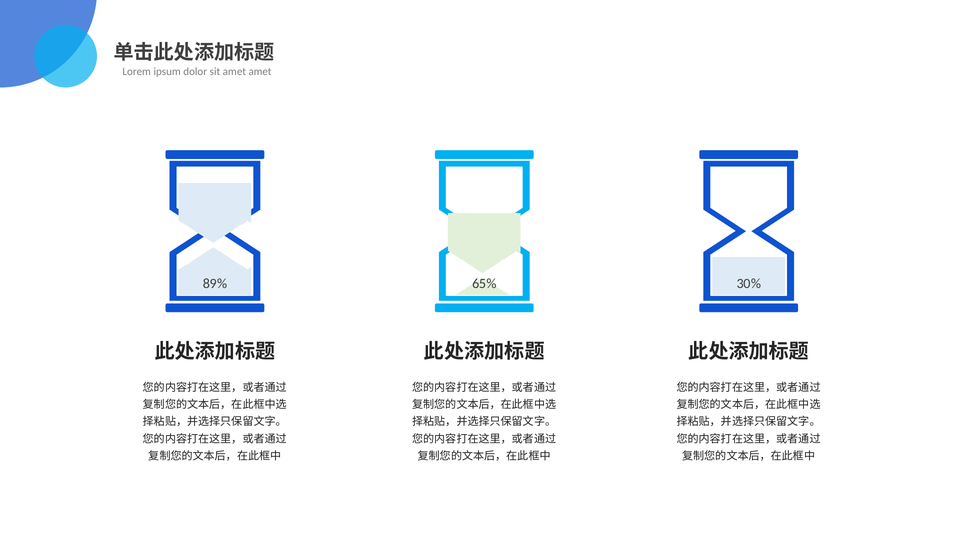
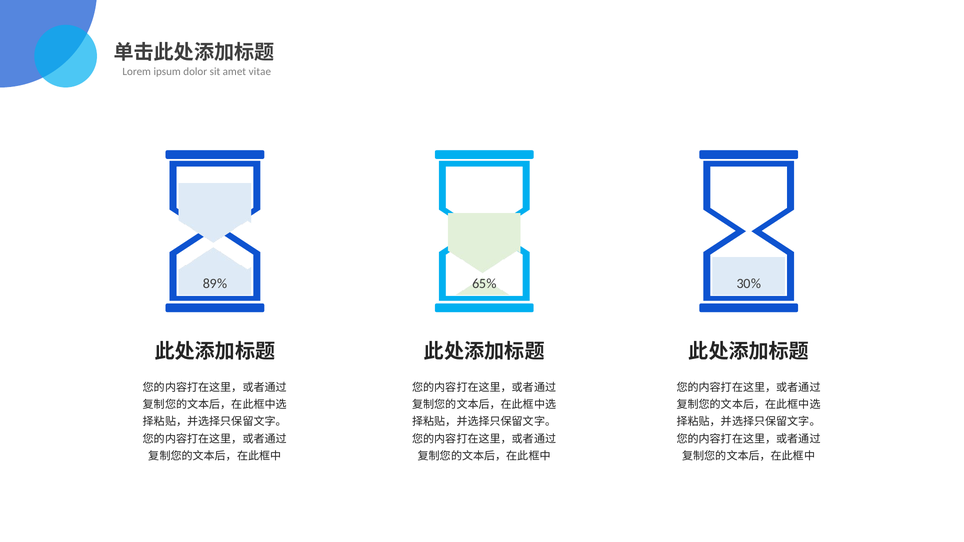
amet amet: amet -> vitae
